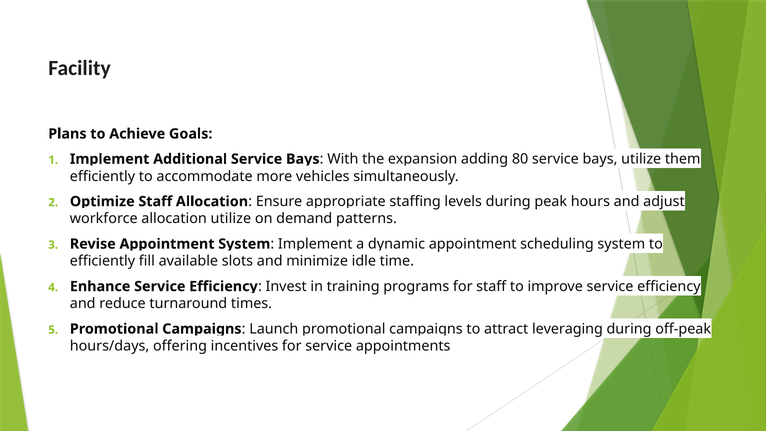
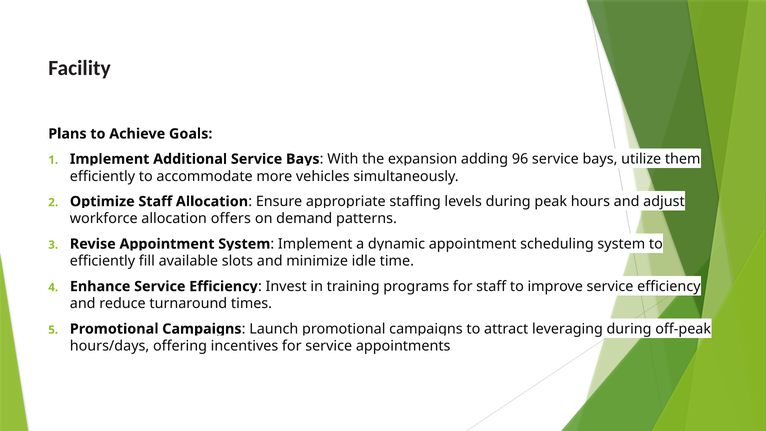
80: 80 -> 96
allocation utilize: utilize -> offers
